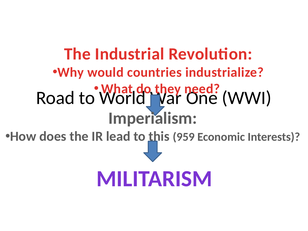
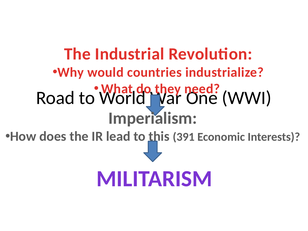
959: 959 -> 391
